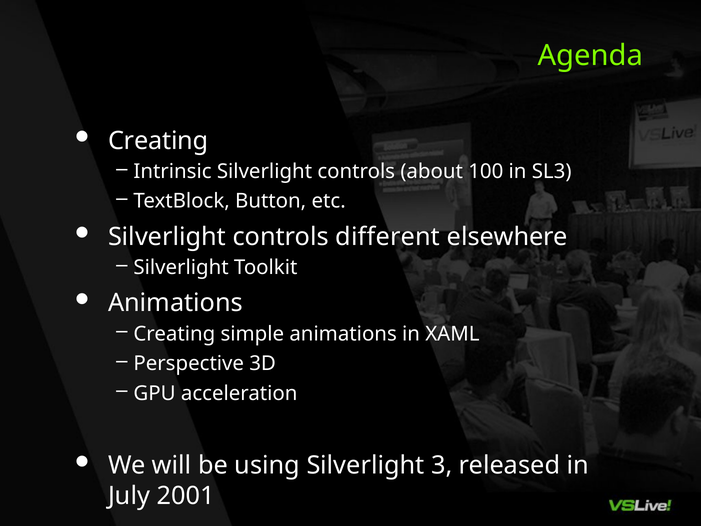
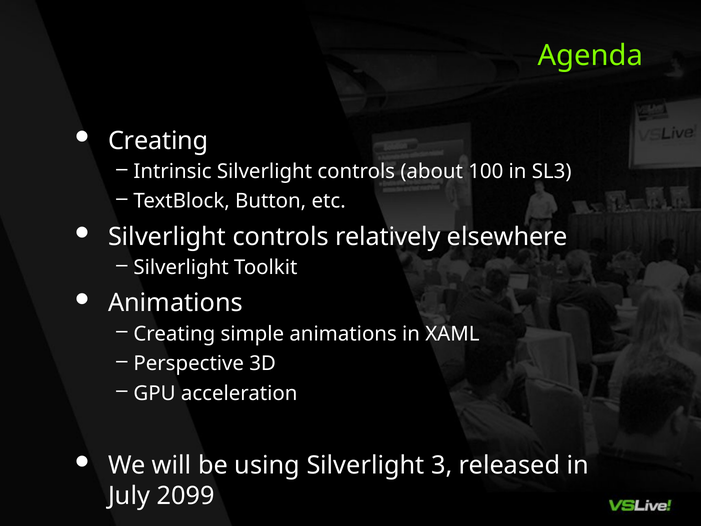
different: different -> relatively
2001: 2001 -> 2099
